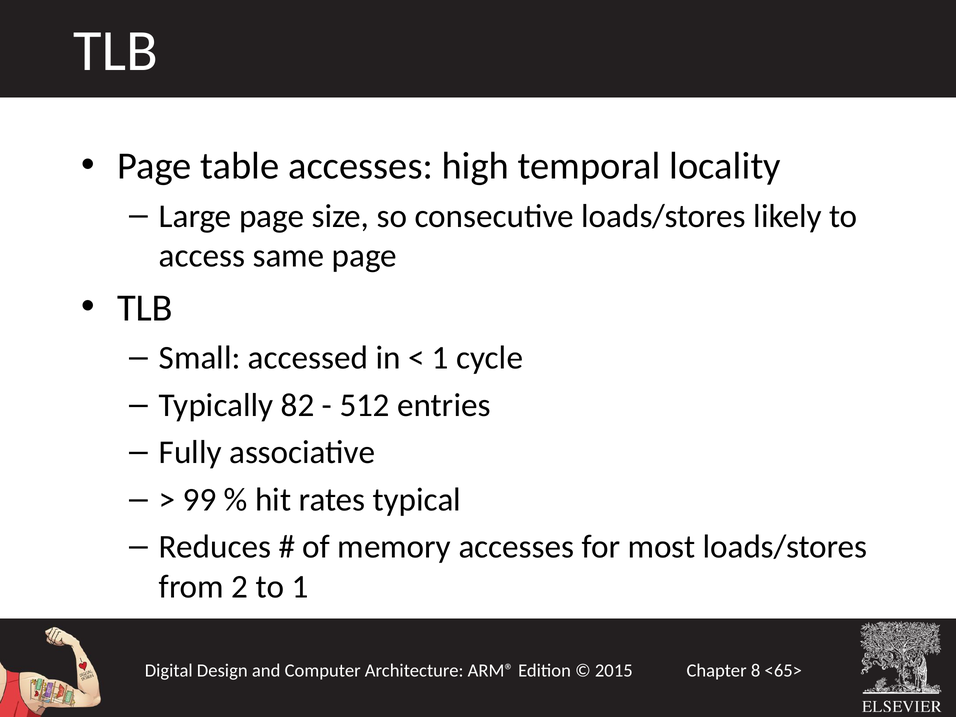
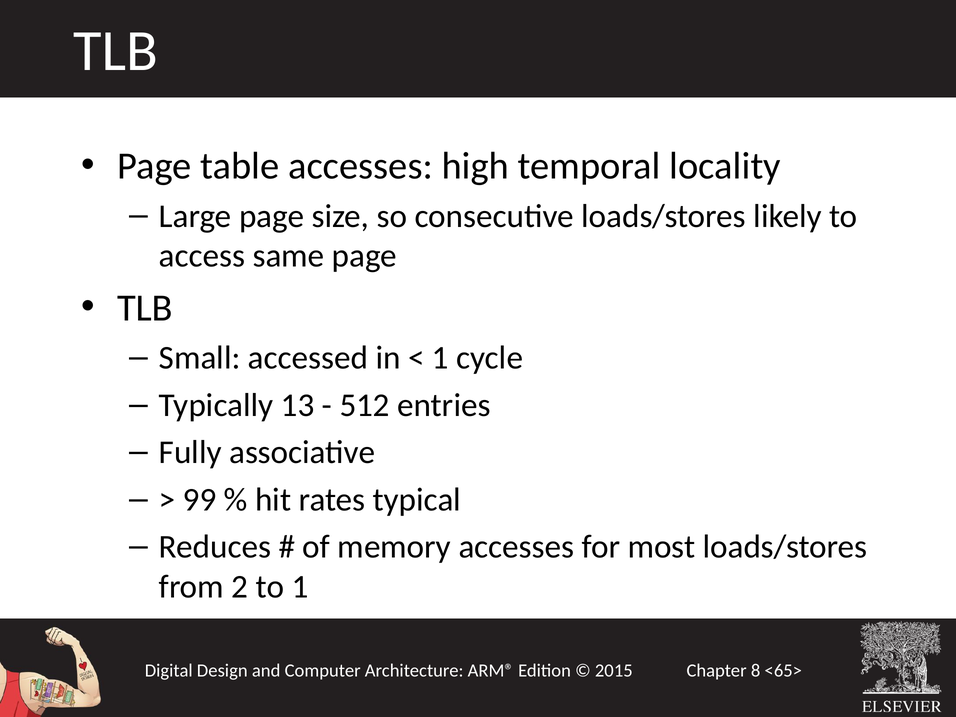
82: 82 -> 13
